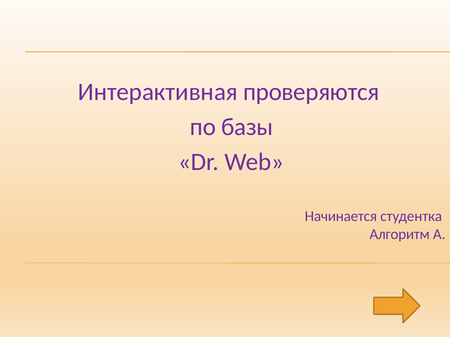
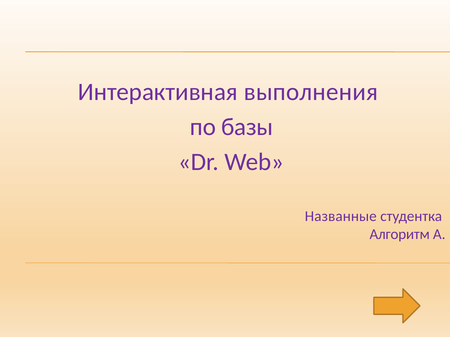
проверяются: проверяются -> выполнения
Начинается: Начинается -> Названные
